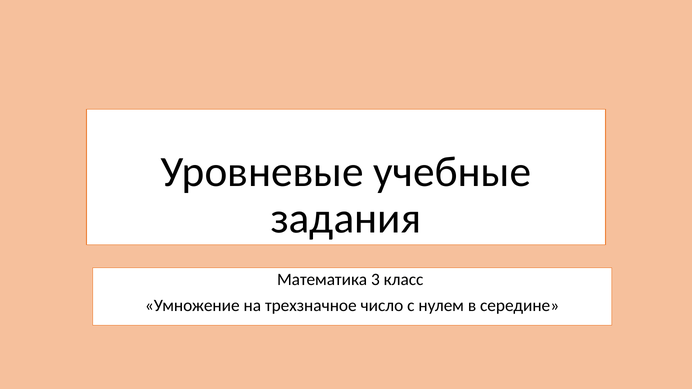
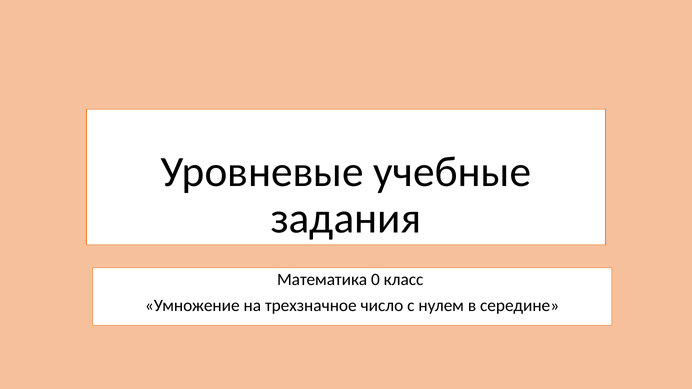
3: 3 -> 0
